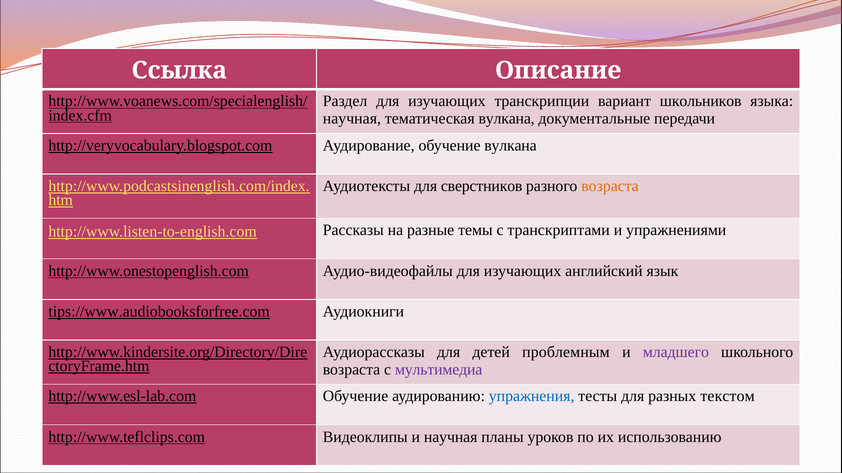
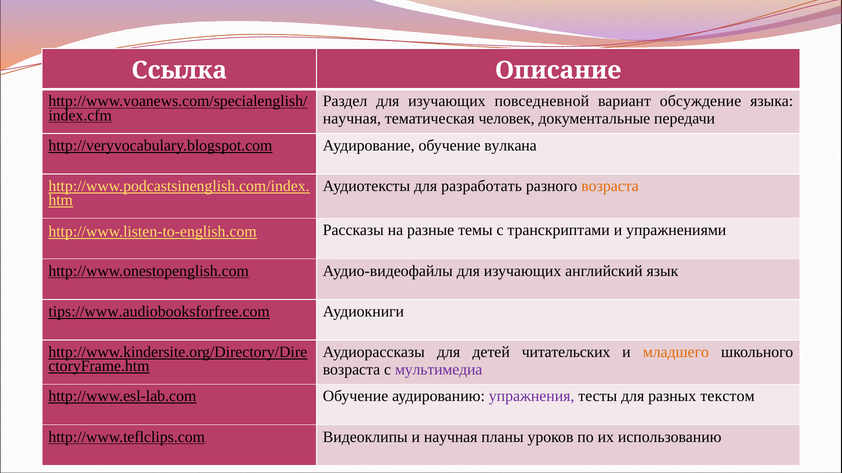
транскрипции: транскрипции -> повседневной
школьников: школьников -> обсуждение
тематическая вулкана: вулкана -> человек
сверстников: сверстников -> разработать
проблемным: проблемным -> читательских
младшего colour: purple -> orange
упражнения colour: blue -> purple
